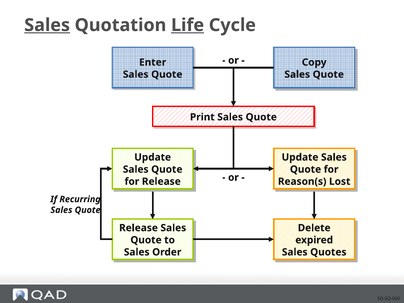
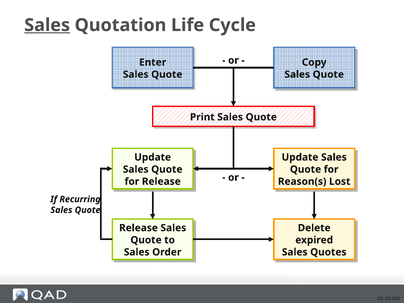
Life underline: present -> none
